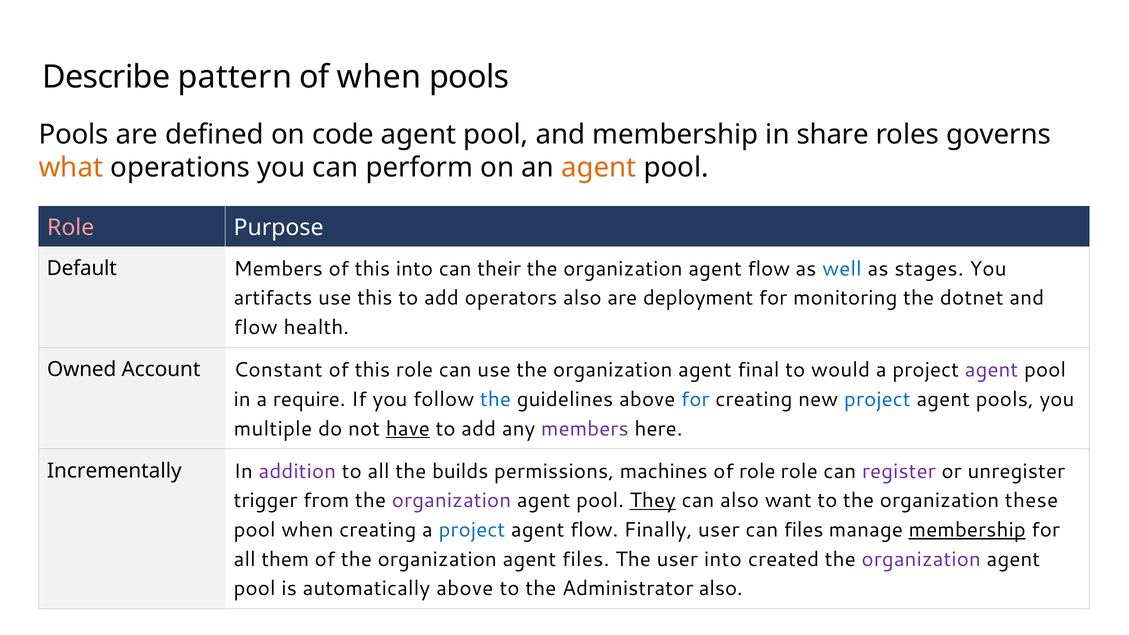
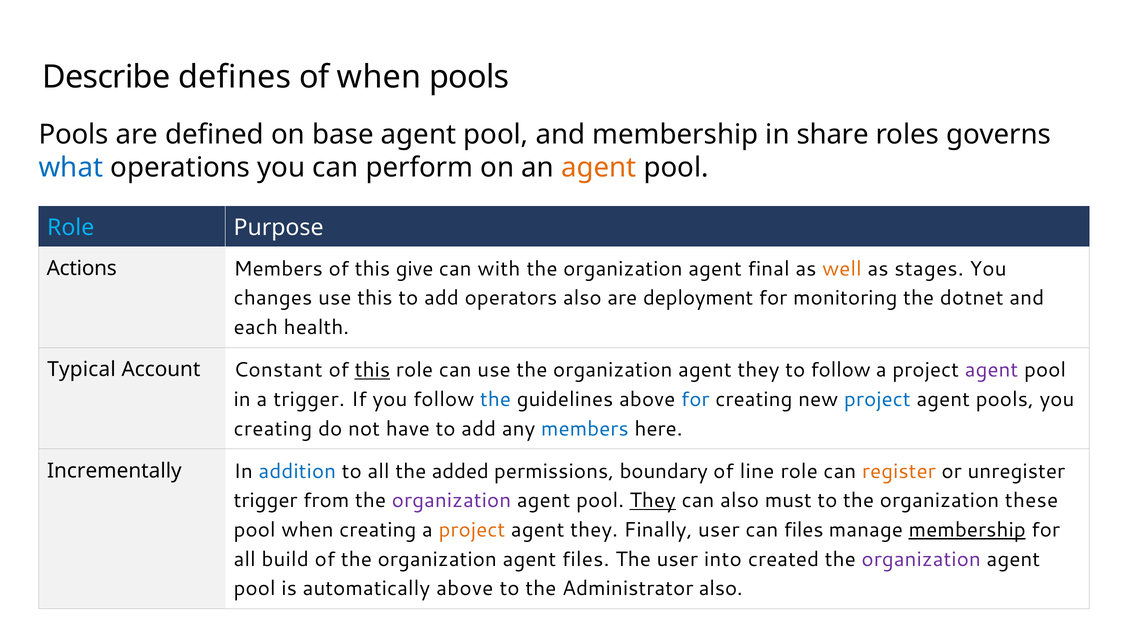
pattern: pattern -> defines
code: code -> base
what colour: orange -> blue
Role at (71, 228) colour: pink -> light blue
Default: Default -> Actions
this into: into -> give
their: their -> with
organization agent flow: flow -> final
well colour: blue -> orange
artifacts: artifacts -> changes
flow at (256, 327): flow -> each
Owned: Owned -> Typical
this at (372, 370) underline: none -> present
organization agent final: final -> they
to would: would -> follow
a require: require -> trigger
multiple at (273, 429): multiple -> creating
have underline: present -> none
members at (585, 429) colour: purple -> blue
addition colour: purple -> blue
builds: builds -> added
machines: machines -> boundary
of role: role -> line
register colour: purple -> orange
want: want -> must
project at (472, 530) colour: blue -> orange
flow at (594, 530): flow -> they
them: them -> build
